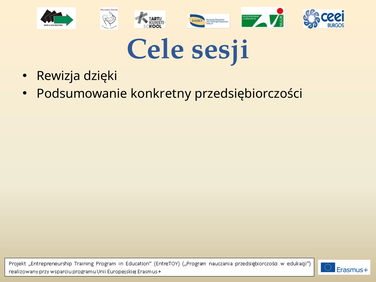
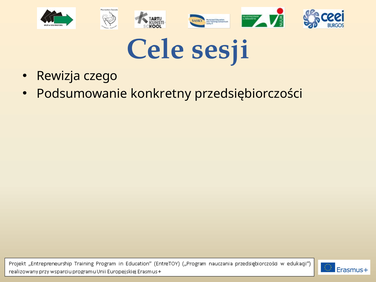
dzięki: dzięki -> czego
